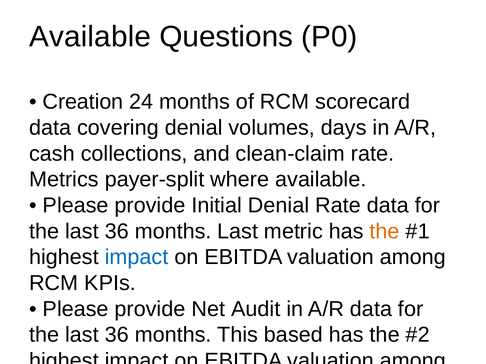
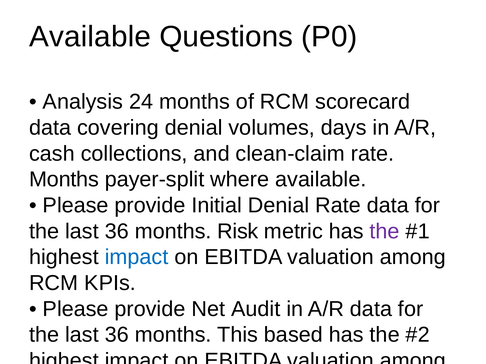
Creation: Creation -> Analysis
Metrics at (64, 180): Metrics -> Months
months Last: Last -> Risk
the at (385, 232) colour: orange -> purple
